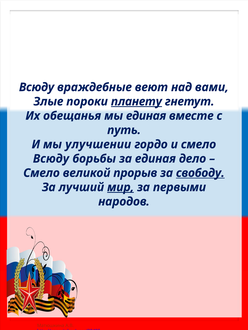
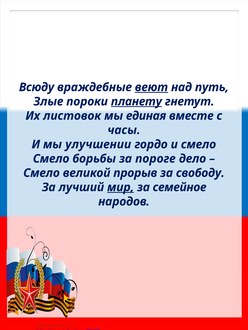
веют underline: none -> present
вами: вами -> путь
обещанья: обещанья -> листовок
путь: путь -> часы
Всюду at (51, 159): Всюду -> Смело
за единая: единая -> пороге
свободу underline: present -> none
первыми: первыми -> семейное
